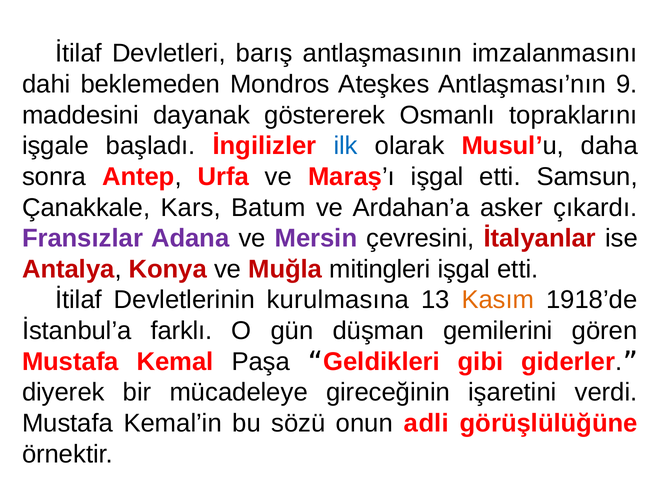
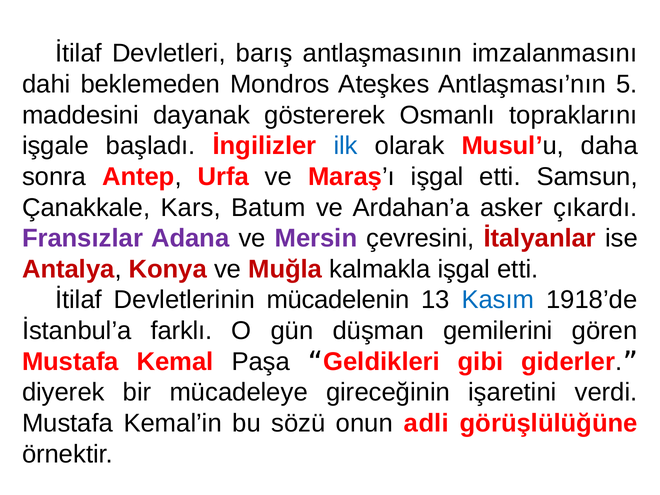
9: 9 -> 5
mitingleri: mitingleri -> kalmakla
kurulmasına: kurulmasına -> mücadelenin
Kasım colour: orange -> blue
